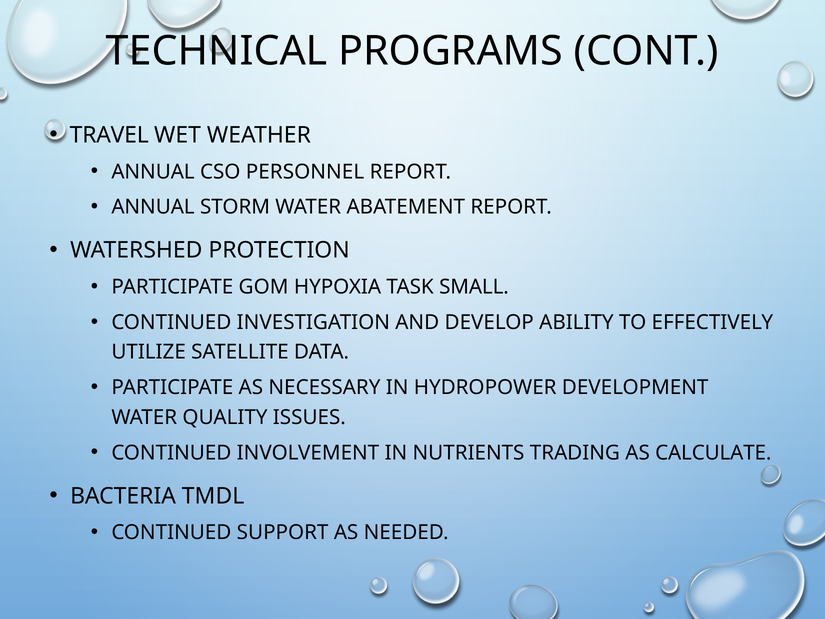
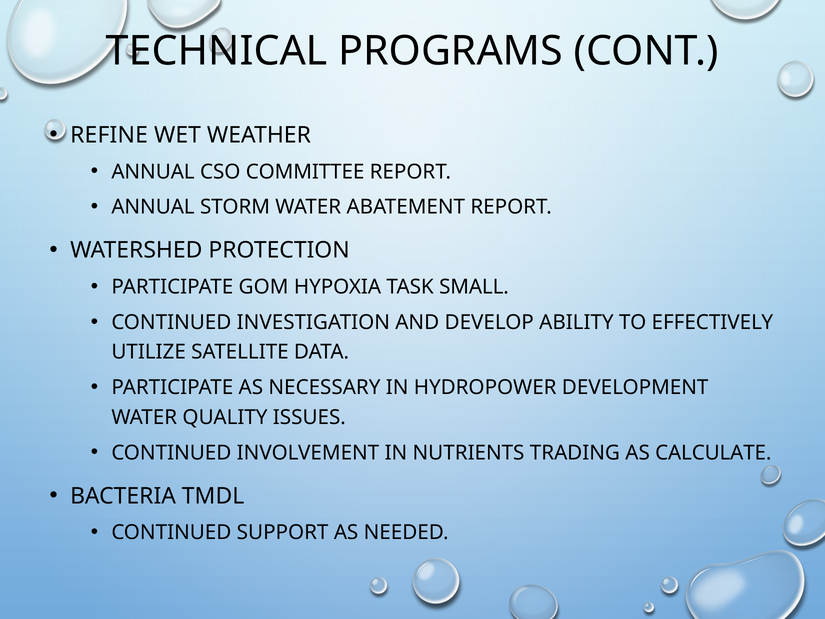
TRAVEL: TRAVEL -> REFINE
PERSONNEL: PERSONNEL -> COMMITTEE
